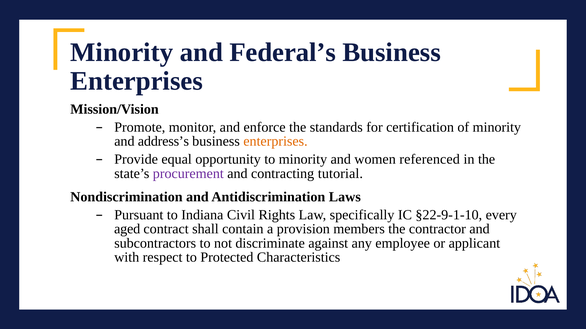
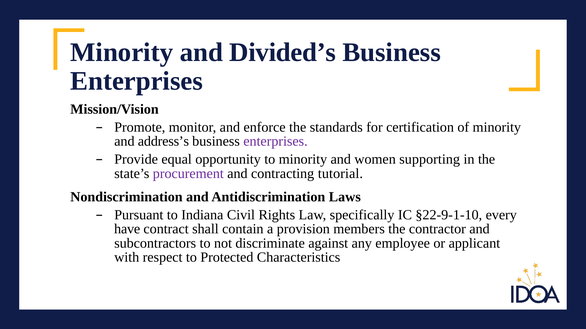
Federal’s: Federal’s -> Divided’s
enterprises at (275, 142) colour: orange -> purple
referenced: referenced -> supporting
aged: aged -> have
